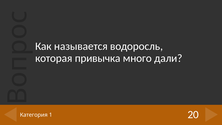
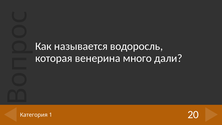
привычка: привычка -> венерина
